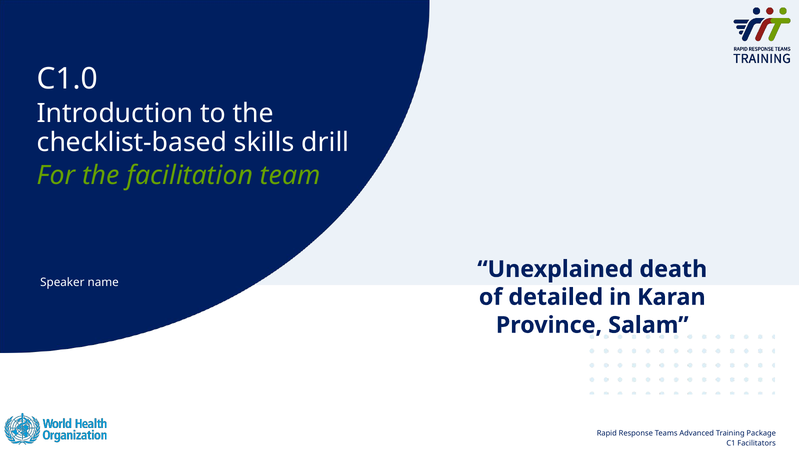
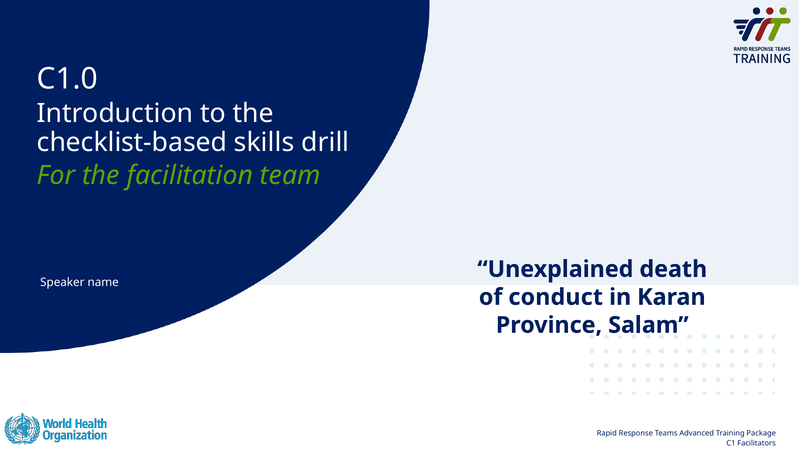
detailed: detailed -> conduct
